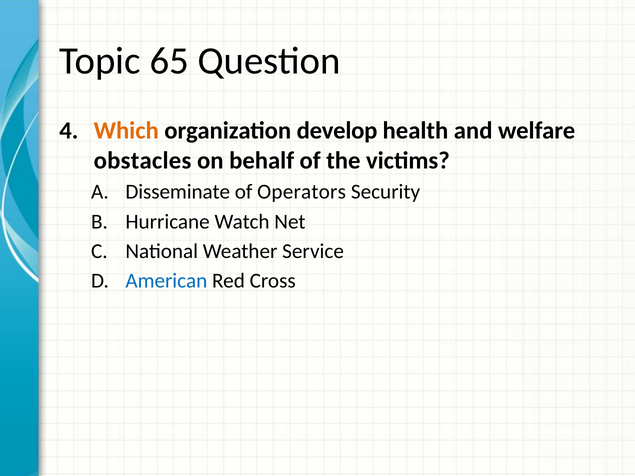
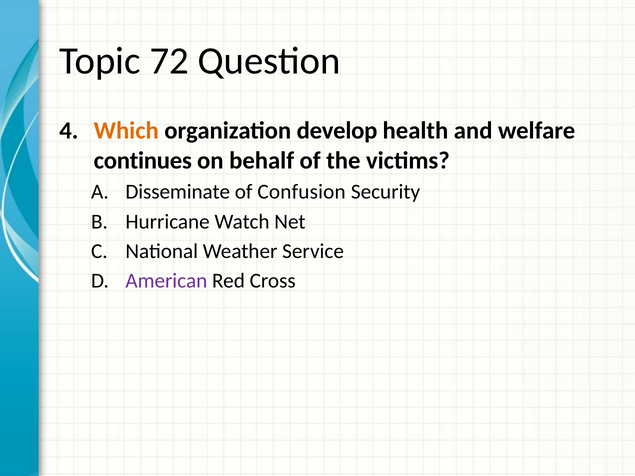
65: 65 -> 72
obstacles: obstacles -> continues
Operators: Operators -> Confusion
American colour: blue -> purple
